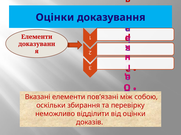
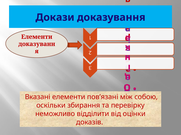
Оцінки at (55, 17): Оцінки -> Докази
